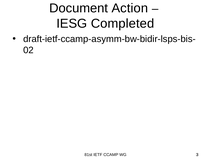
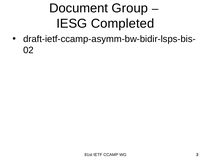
Action: Action -> Group
